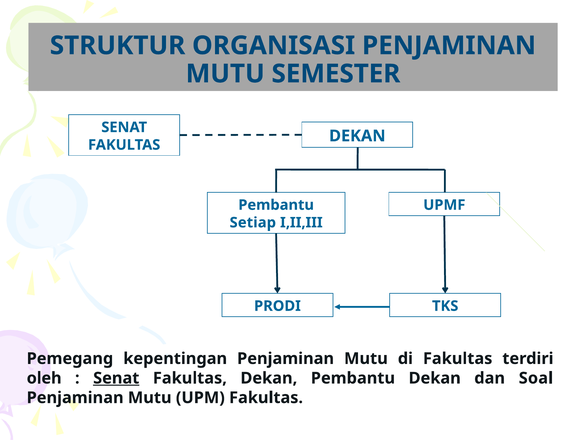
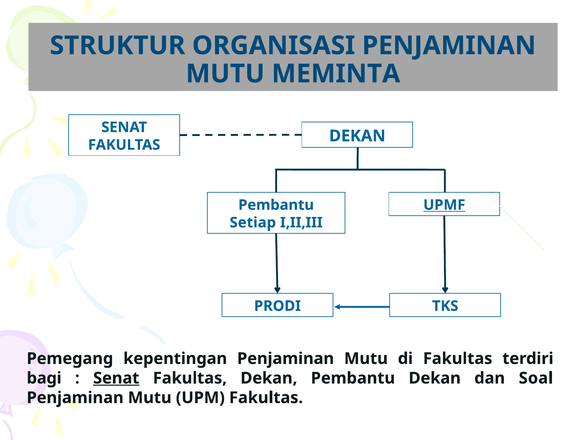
SEMESTER: SEMESTER -> MEMINTA
UPMF underline: none -> present
oleh: oleh -> bagi
